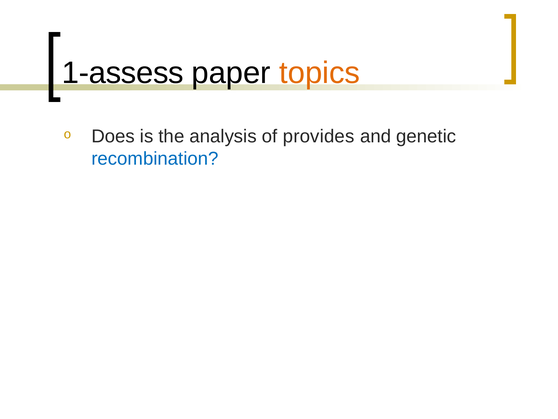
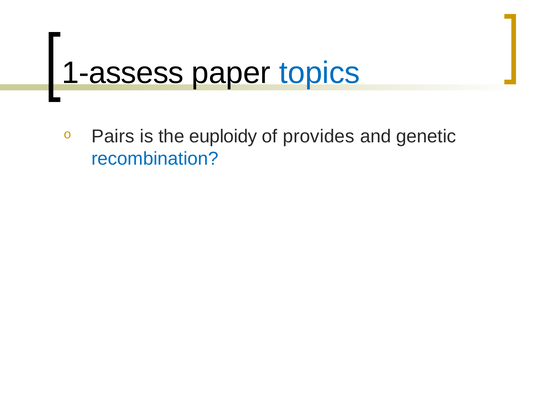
topics colour: orange -> blue
Does: Does -> Pairs
analysis: analysis -> euploidy
